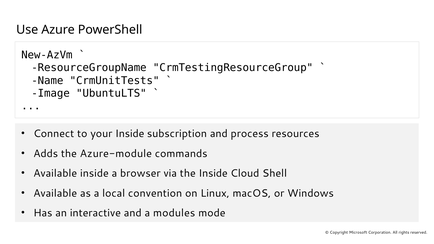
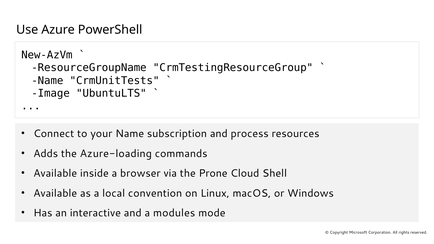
your Inside: Inside -> Name
Azure-module: Azure-module -> Azure-loading
the Inside: Inside -> Prone
